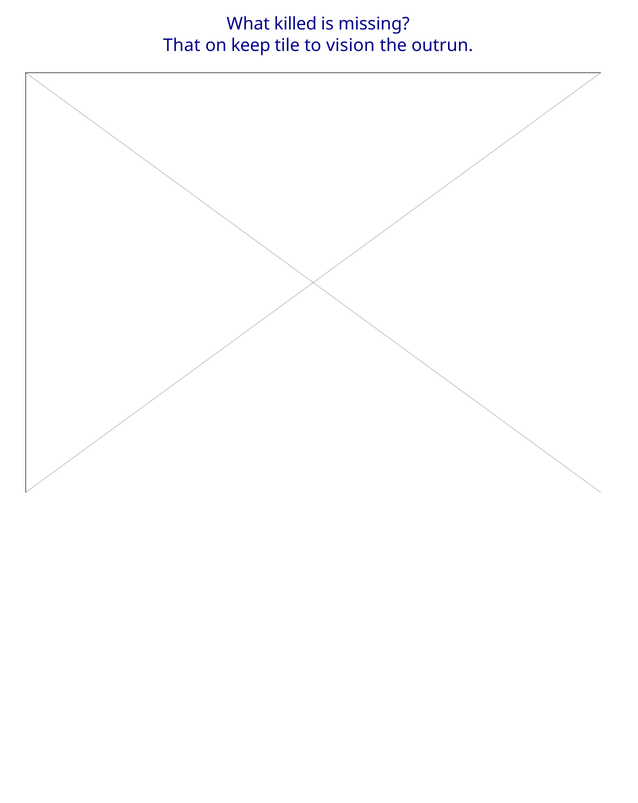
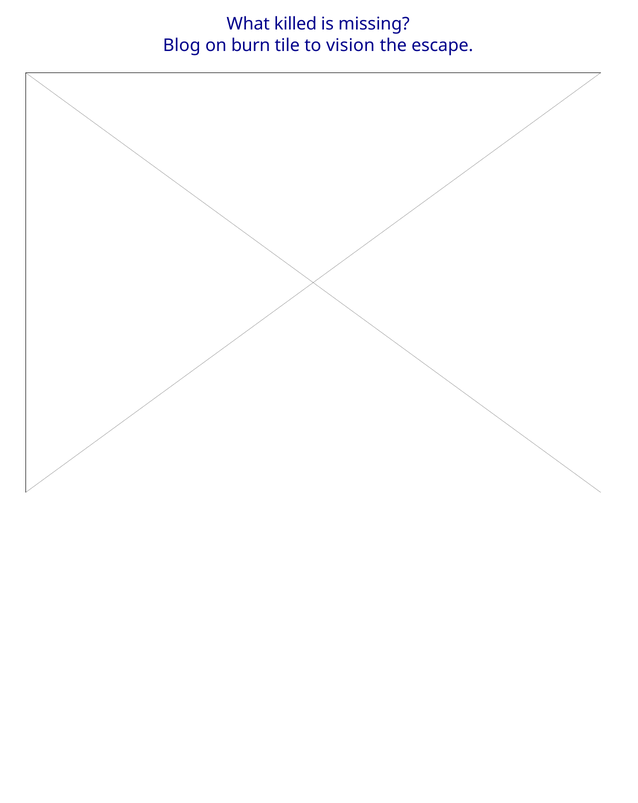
That: That -> Blog
keep: keep -> burn
outrun: outrun -> escape
